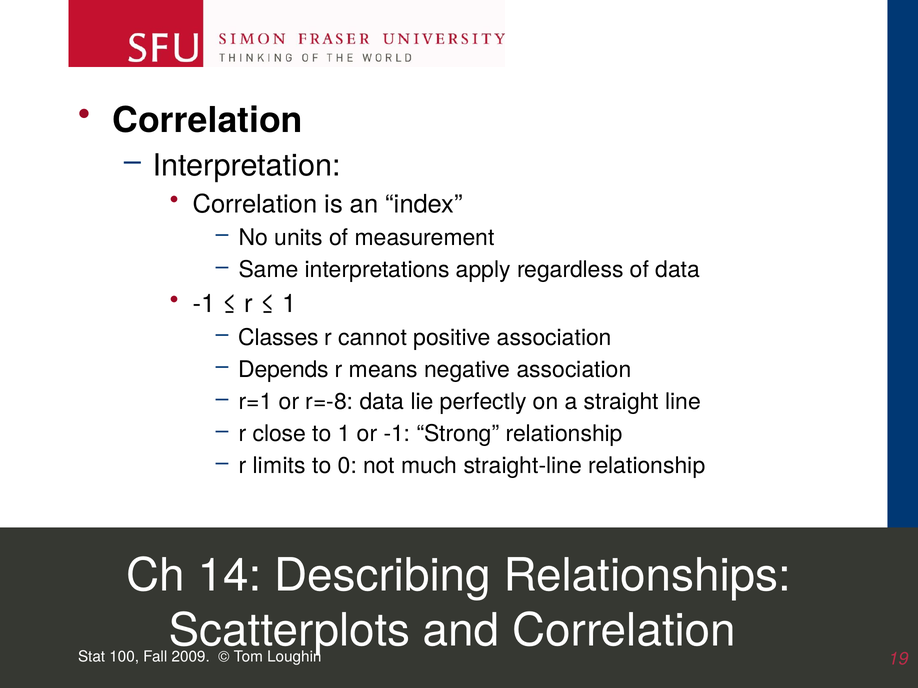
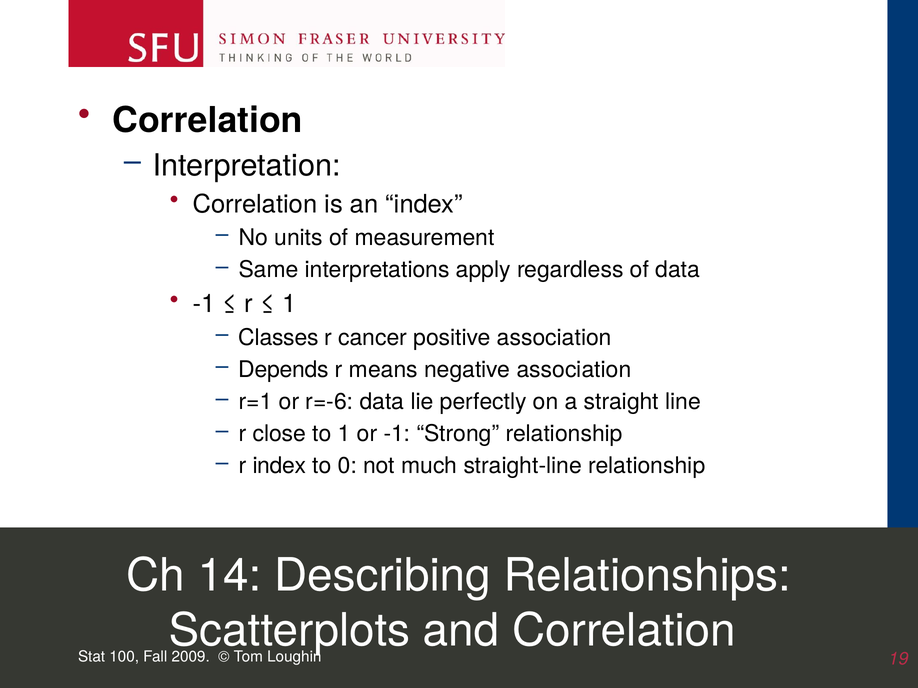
cannot: cannot -> cancer
r=-8: r=-8 -> r=-6
r limits: limits -> index
